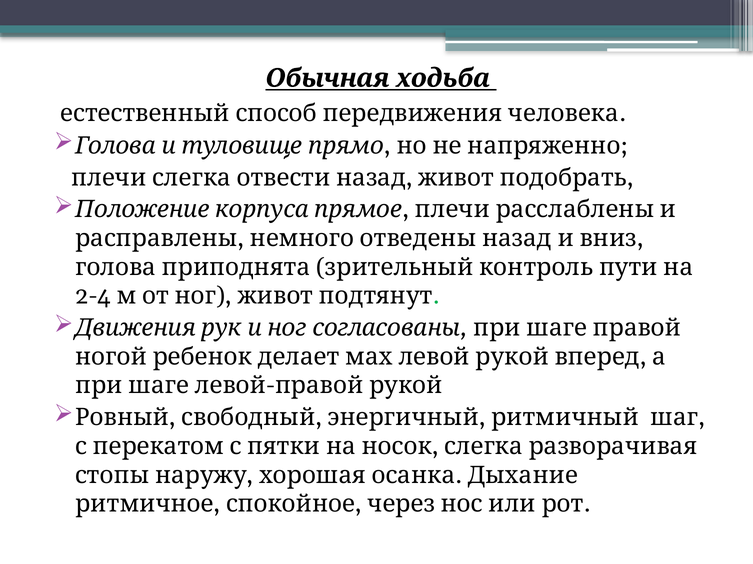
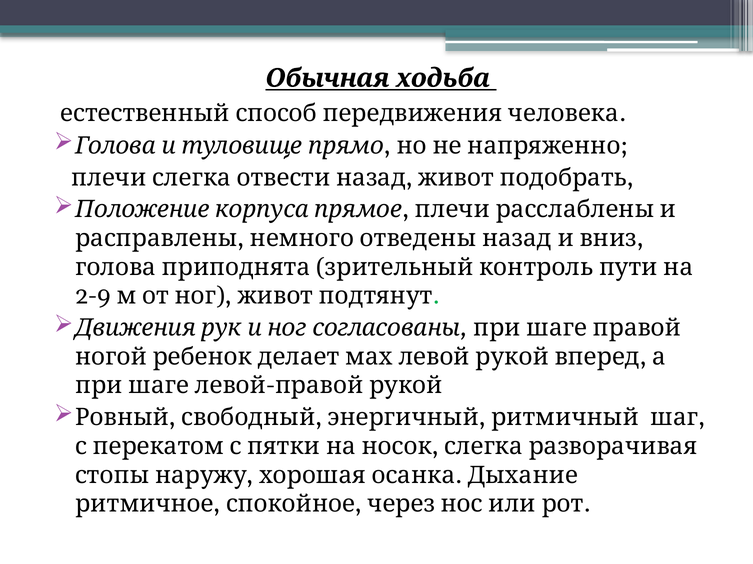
2-4: 2-4 -> 2-9
